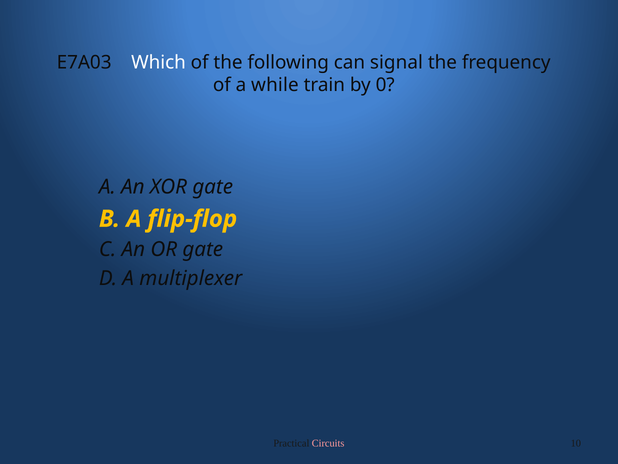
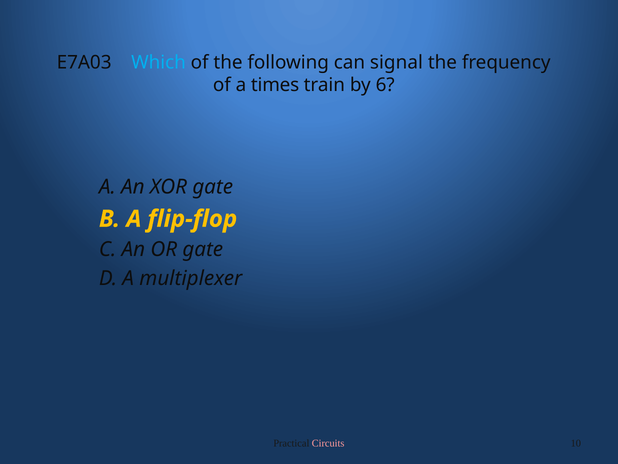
Which colour: white -> light blue
while: while -> times
0: 0 -> 6
